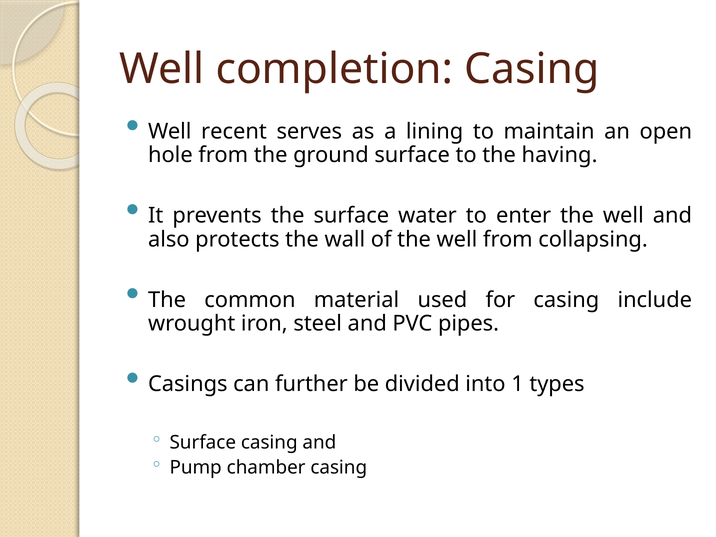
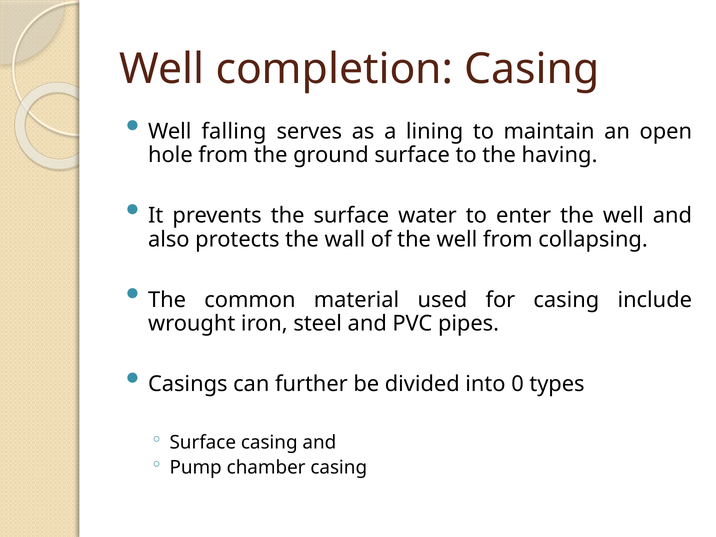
recent: recent -> falling
1: 1 -> 0
